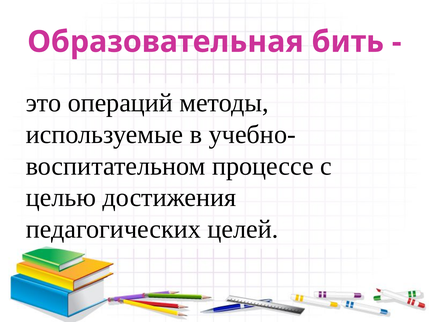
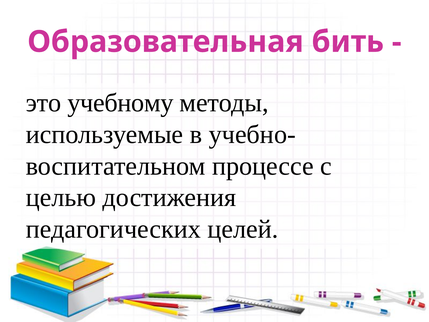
операций: операций -> учебному
